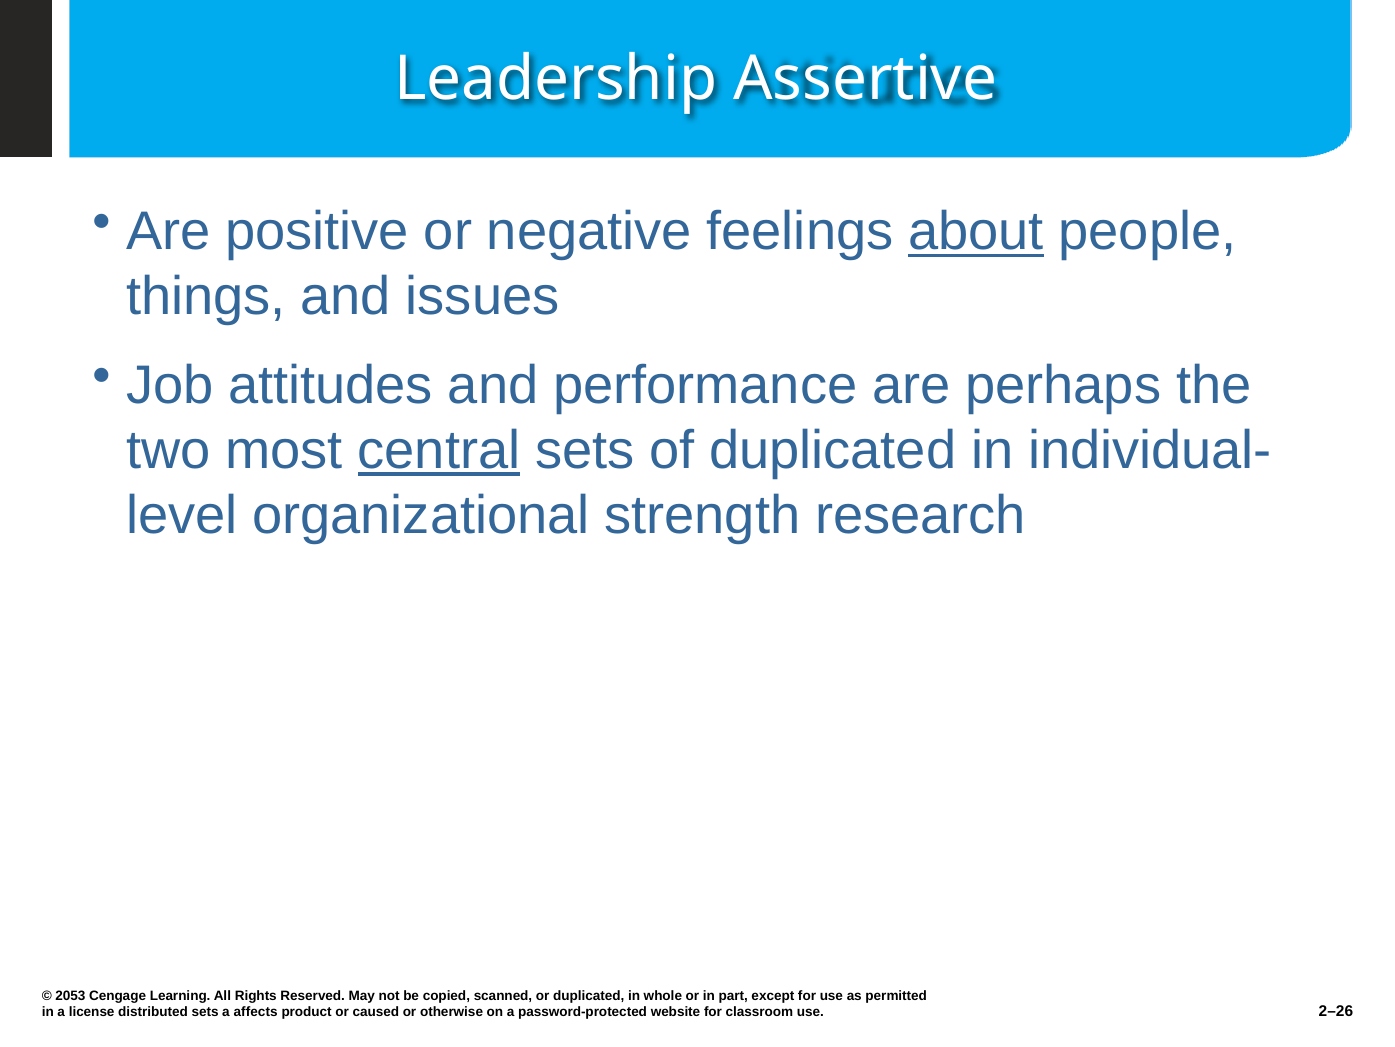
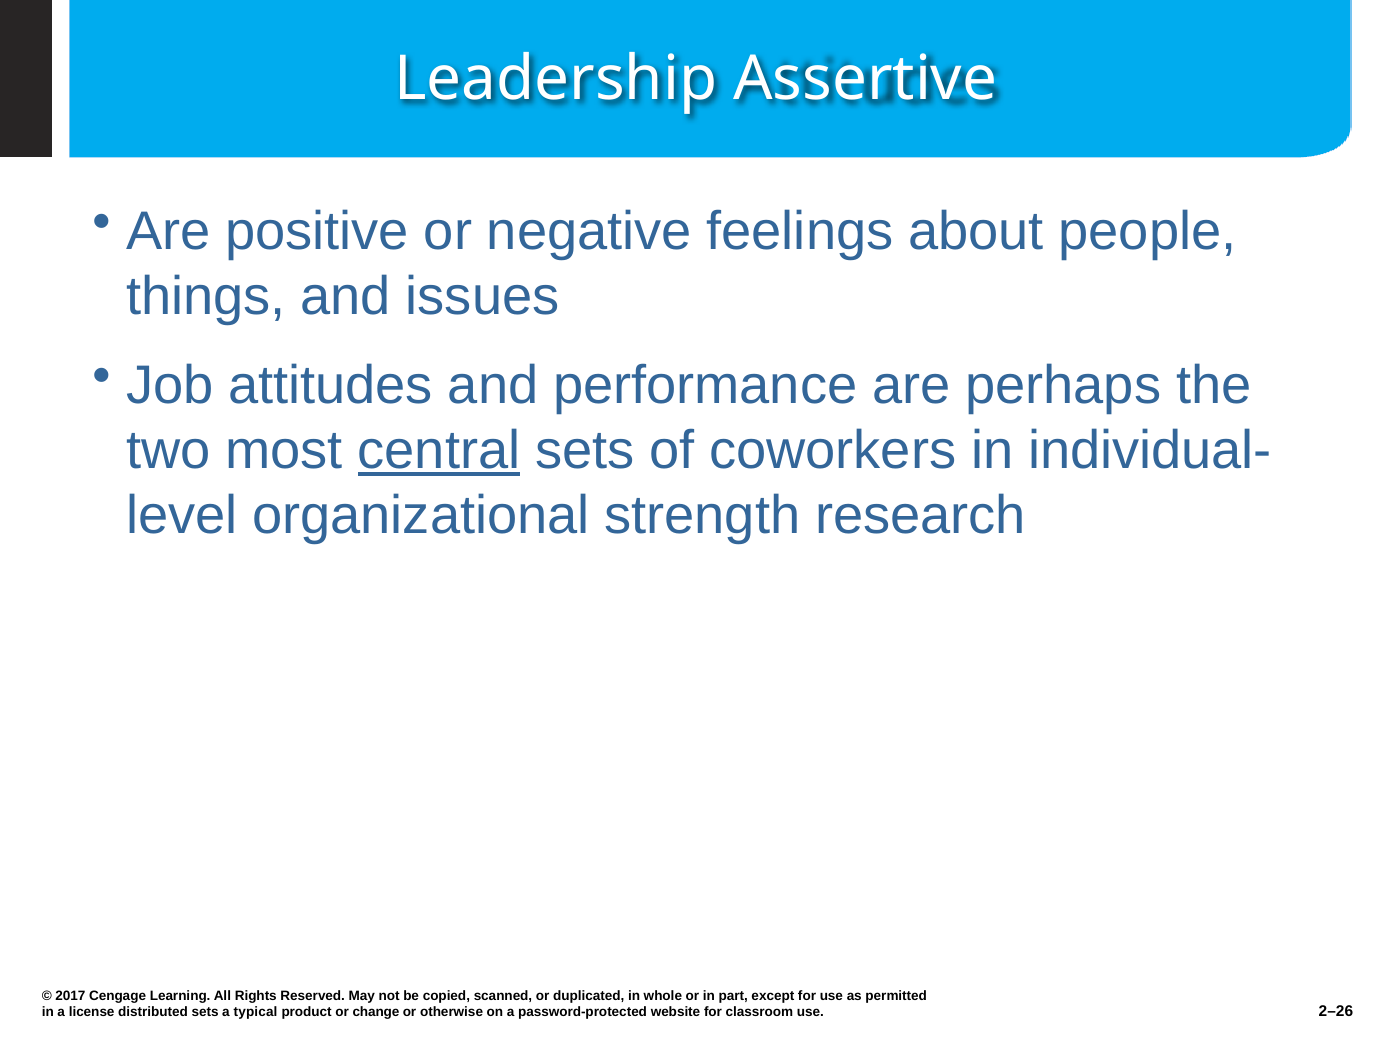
about underline: present -> none
of duplicated: duplicated -> coworkers
2053: 2053 -> 2017
affects: affects -> typical
caused: caused -> change
